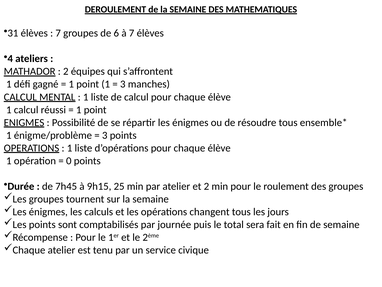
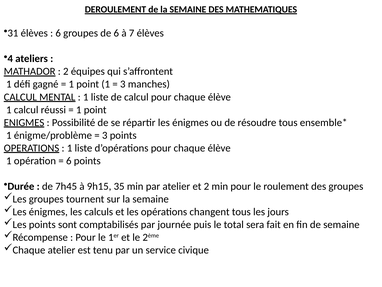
7 at (58, 33): 7 -> 6
0 at (69, 161): 0 -> 6
25: 25 -> 35
